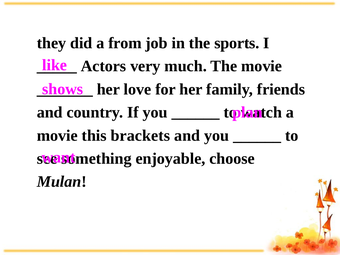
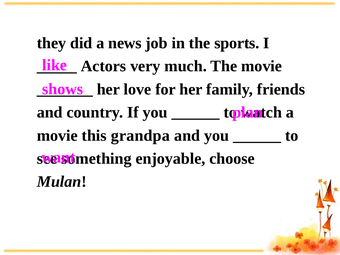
from: from -> news
brackets: brackets -> grandpa
